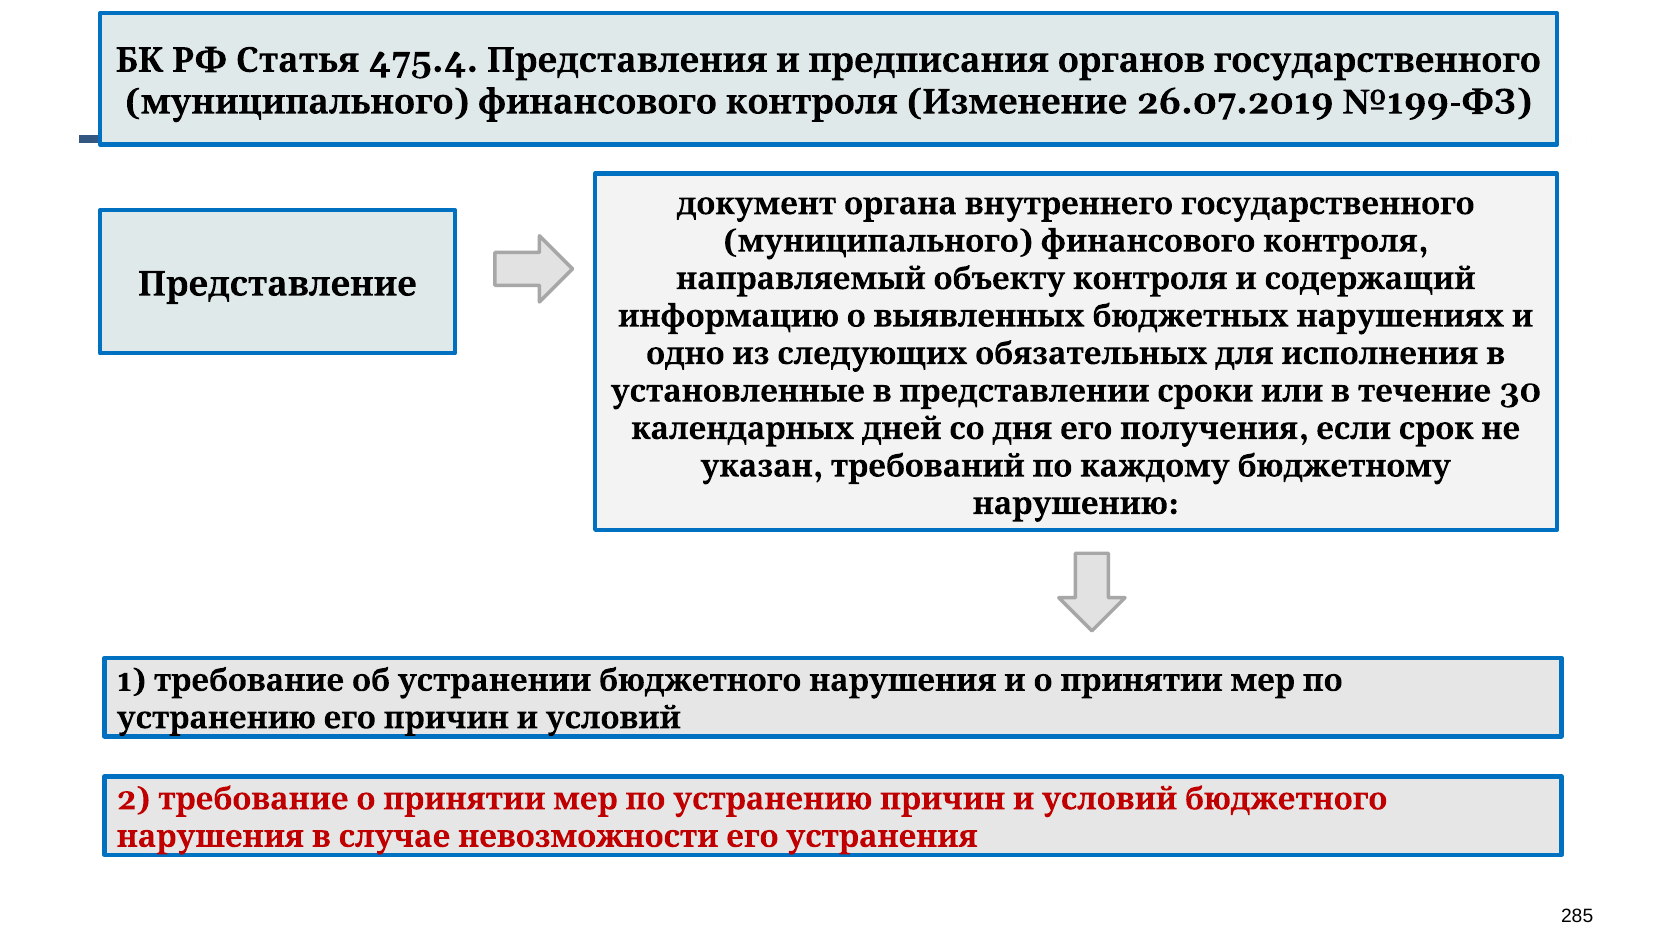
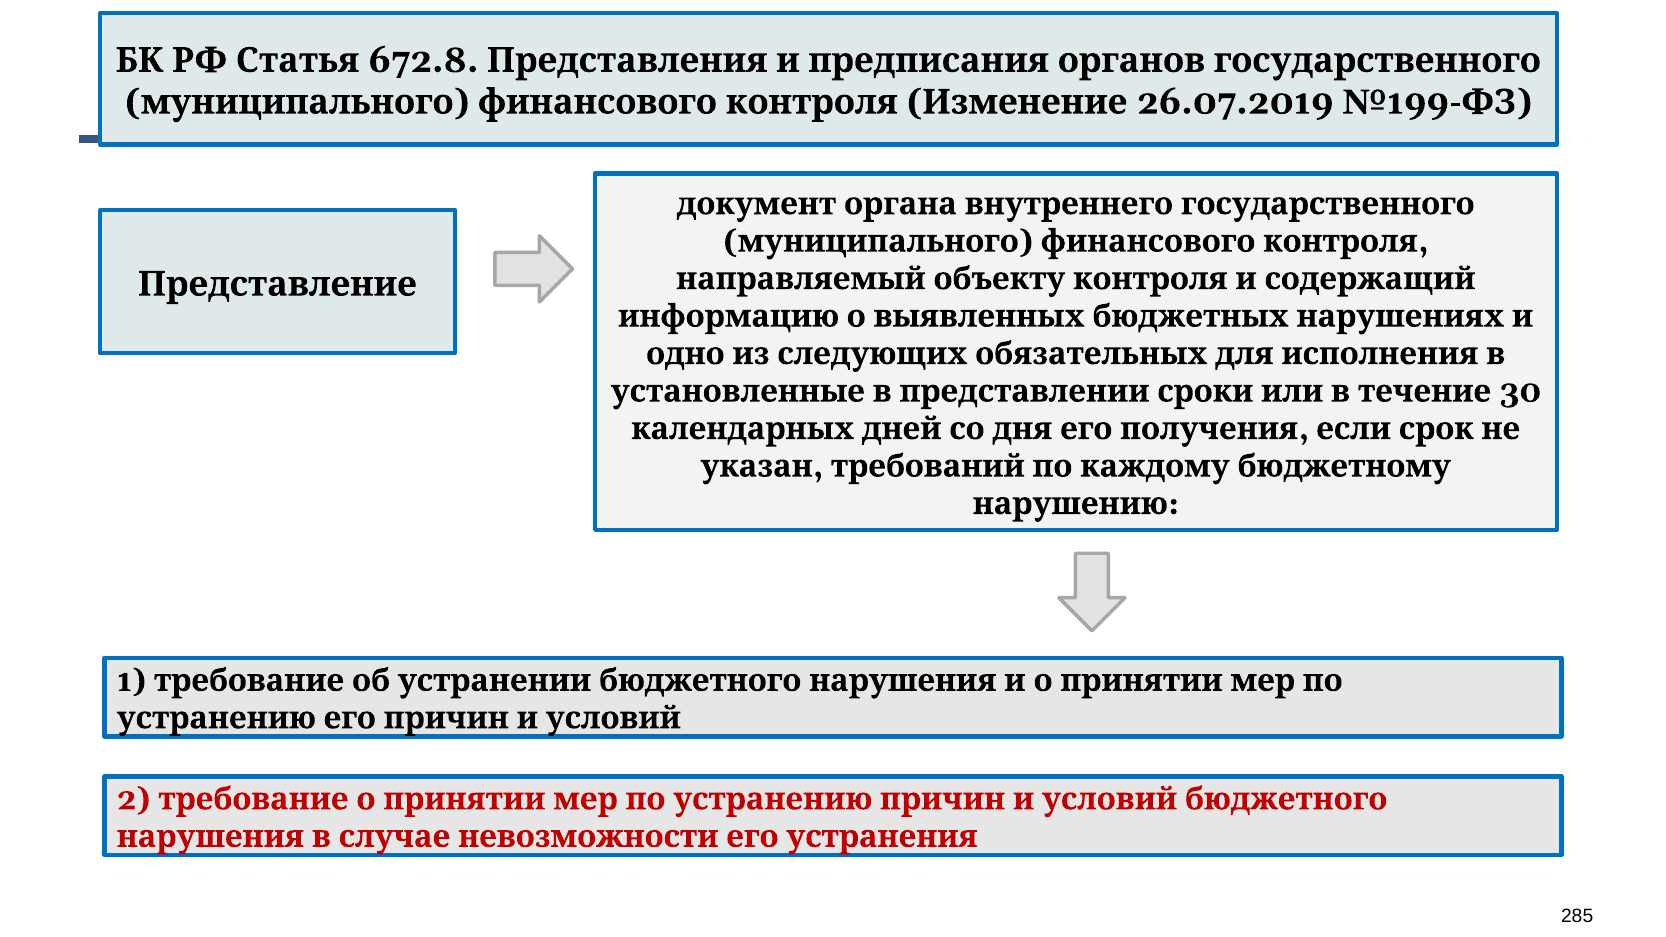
475.4: 475.4 -> 672.8
